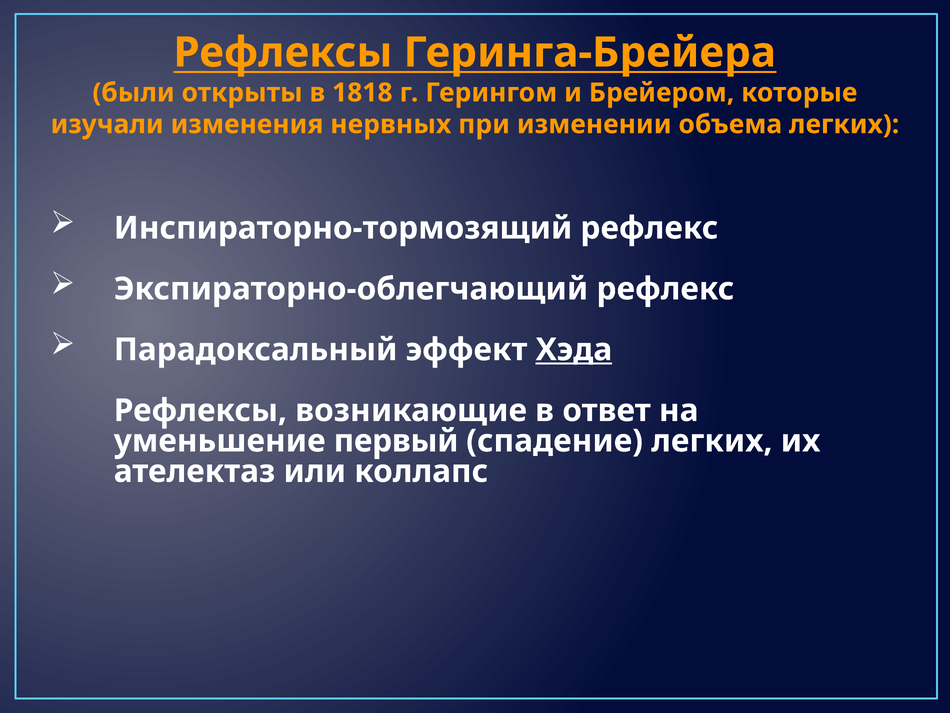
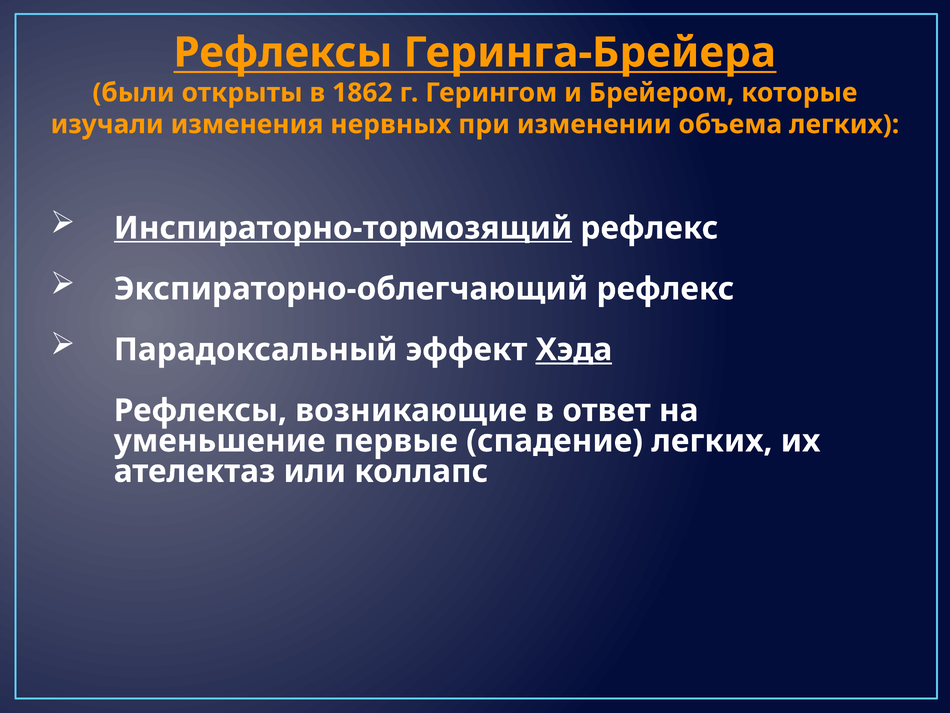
1818: 1818 -> 1862
Инспираторно-тормозящий underline: none -> present
первый: первый -> первые
